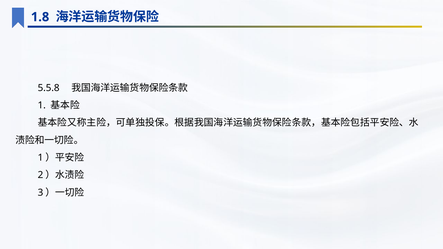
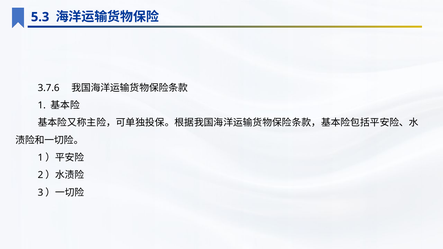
1.8: 1.8 -> 5.3
5.5.8: 5.5.8 -> 3.7.6
